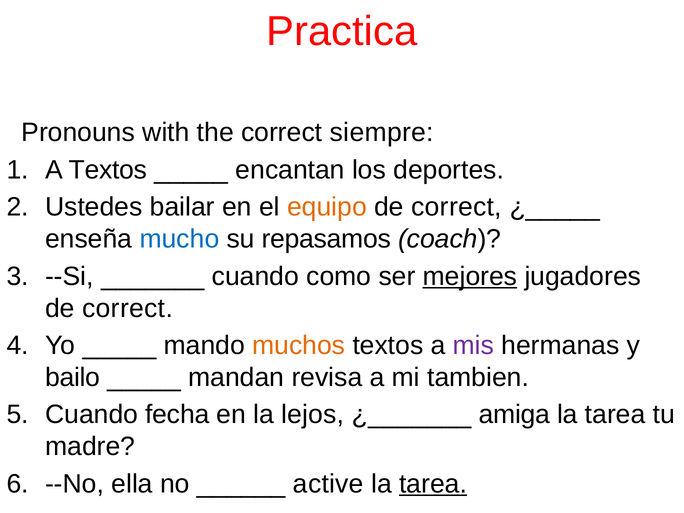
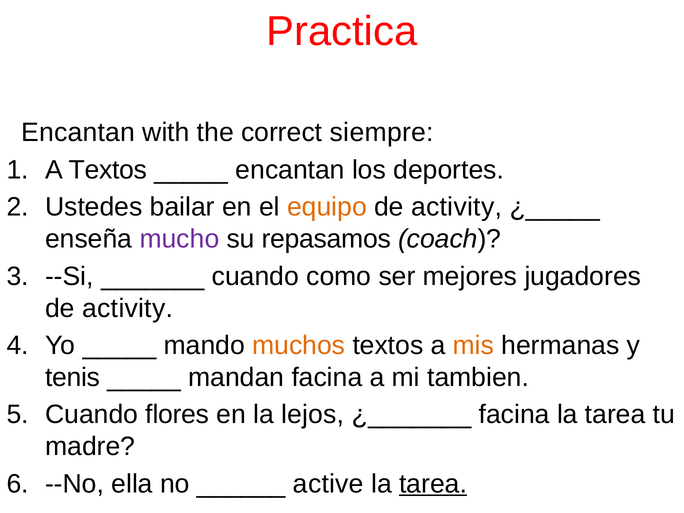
Pronouns at (78, 133): Pronouns -> Encantan
correct at (457, 207): correct -> activity
mucho colour: blue -> purple
mejores underline: present -> none
correct at (128, 308): correct -> activity
mis colour: purple -> orange
bailo: bailo -> tenis
mandan revisa: revisa -> facina
fecha: fecha -> flores
amiga at (514, 415): amiga -> facina
